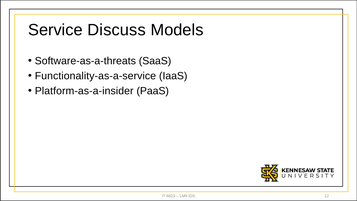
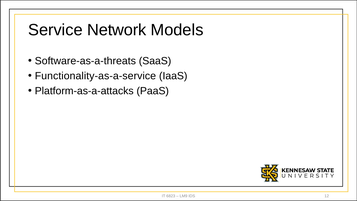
Discuss: Discuss -> Network
Platform-as-a-insider: Platform-as-a-insider -> Platform-as-a-attacks
